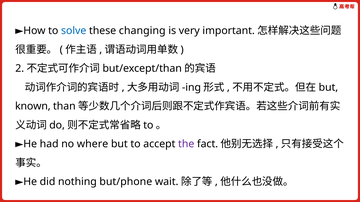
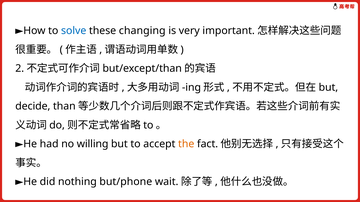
known: known -> decide
where: where -> willing
the colour: purple -> orange
